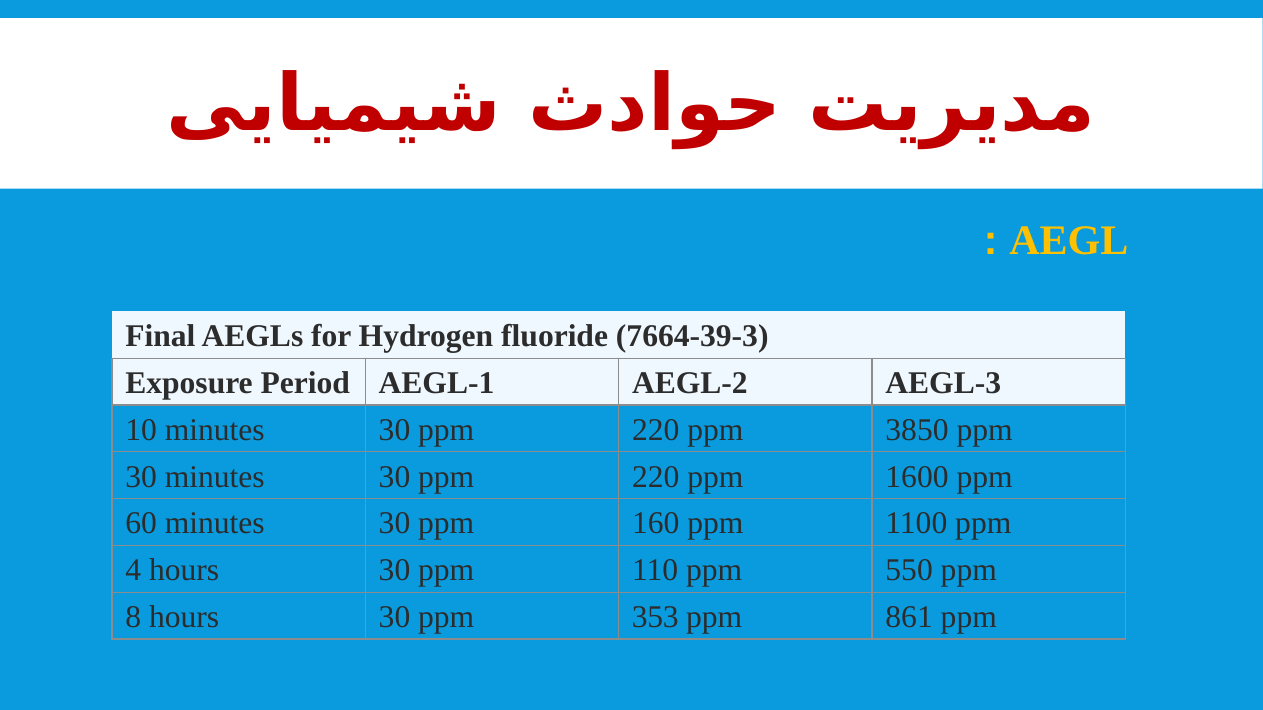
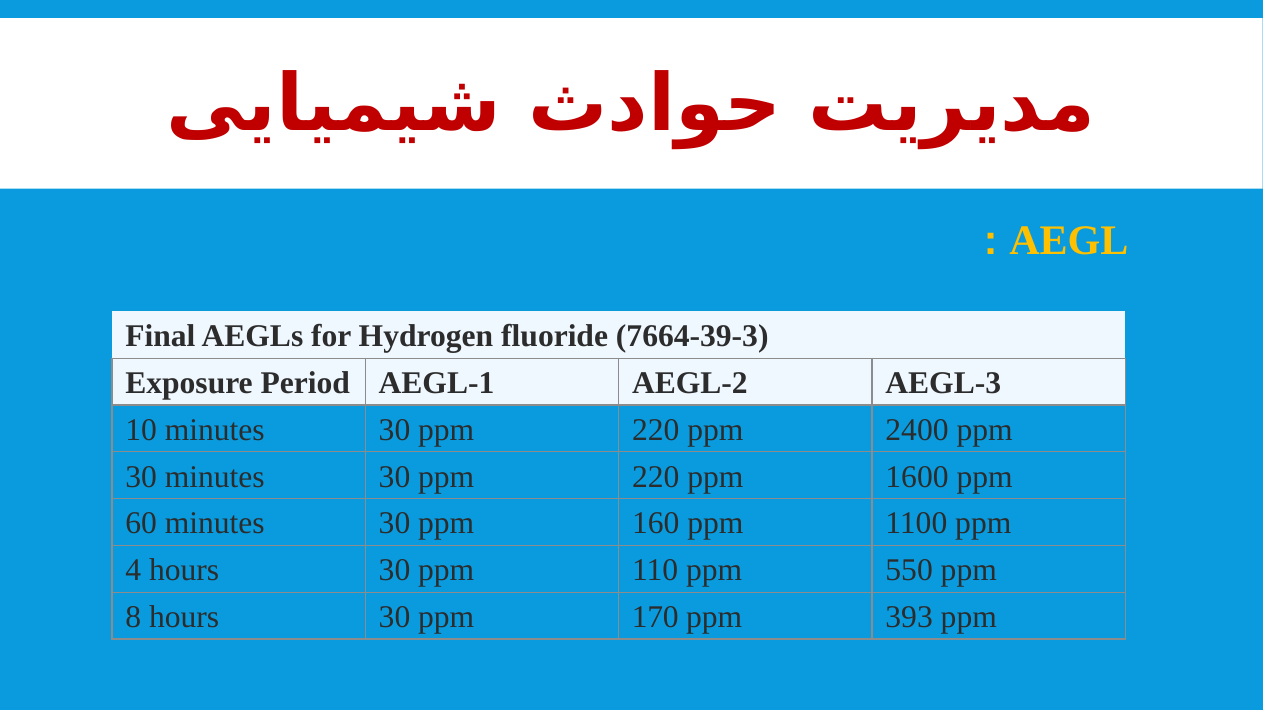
3850: 3850 -> 2400
353: 353 -> 170
861: 861 -> 393
